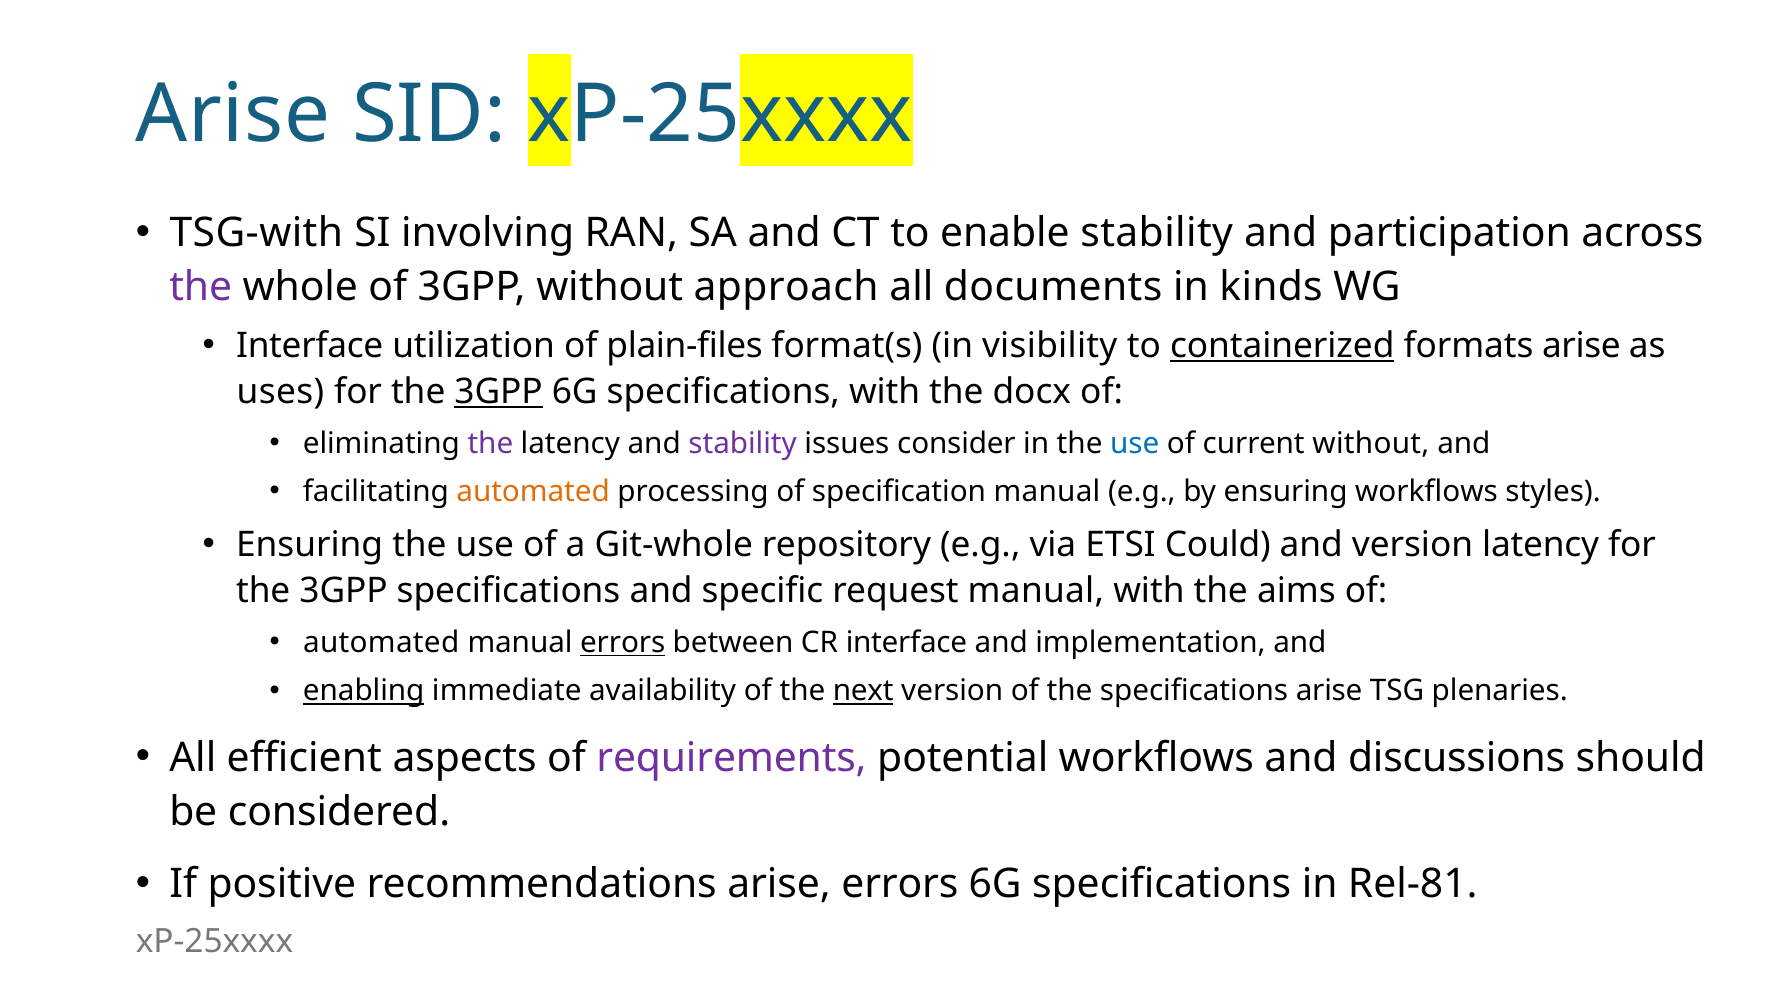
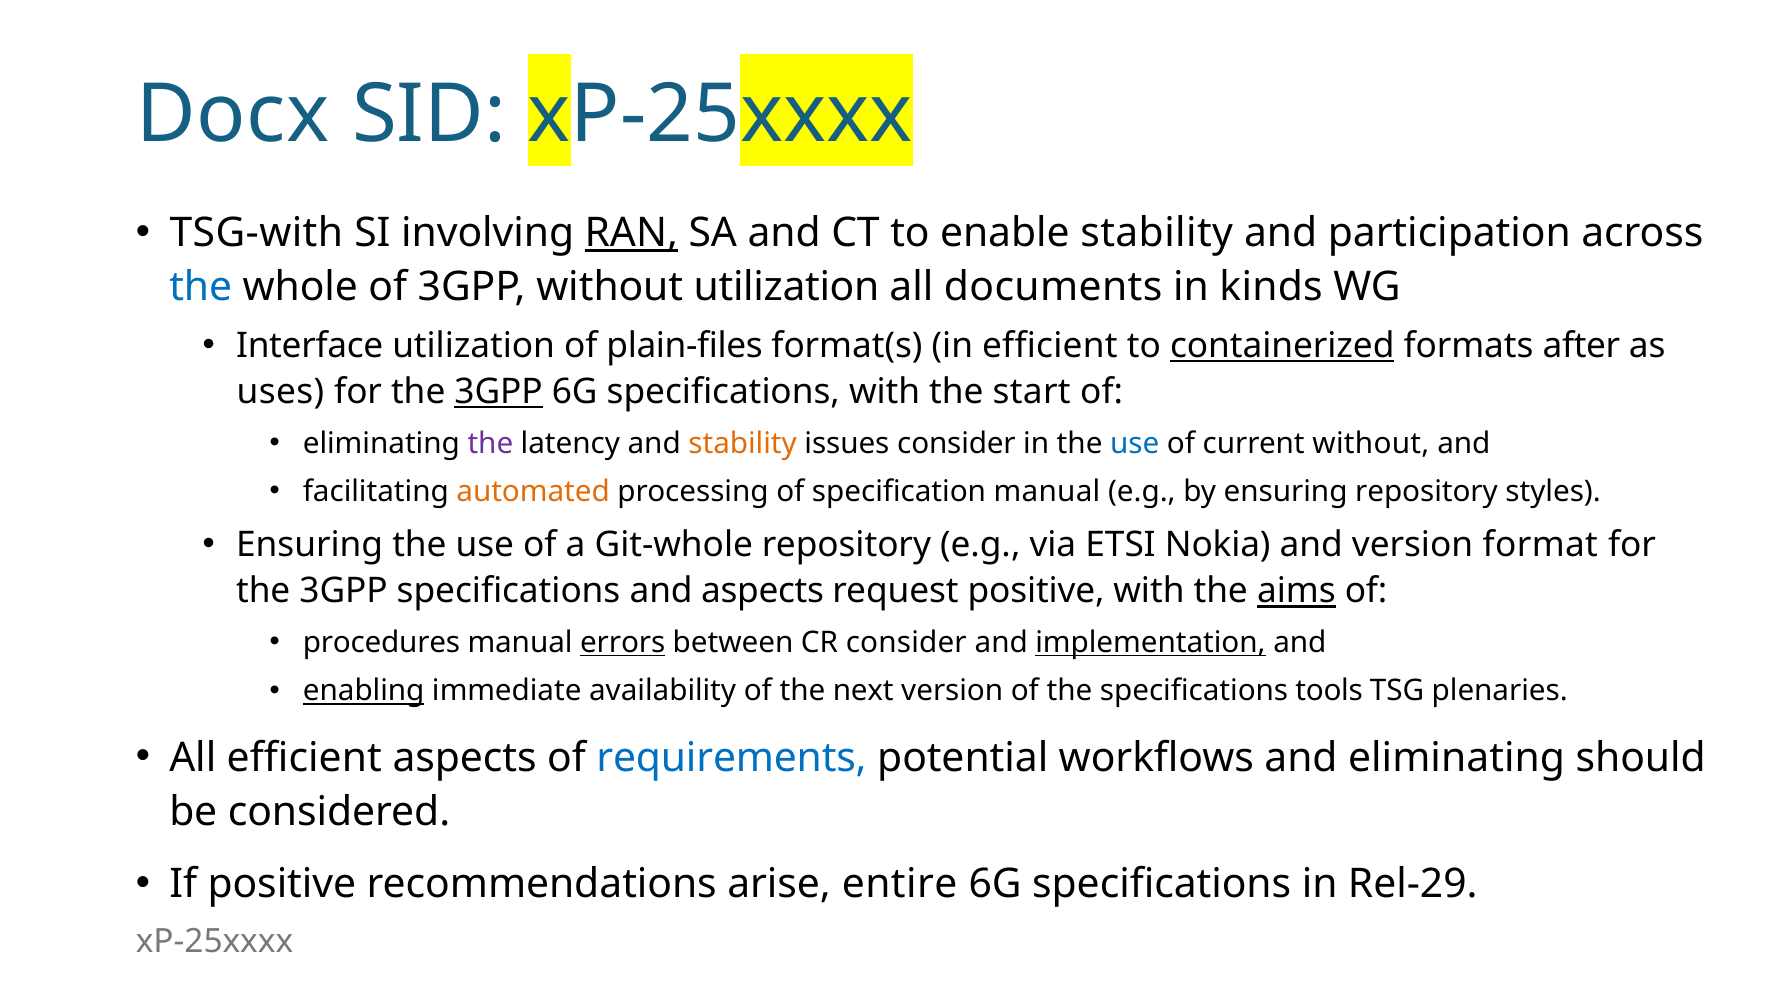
Arise at (233, 115): Arise -> Docx
RAN underline: none -> present
the at (201, 287) colour: purple -> blue
without approach: approach -> utilization
in visibility: visibility -> efficient
formats arise: arise -> after
docx: docx -> start
stability at (743, 443) colour: purple -> orange
ensuring workflows: workflows -> repository
Could: Could -> Nokia
version latency: latency -> format
and specific: specific -> aspects
request manual: manual -> positive
aims underline: none -> present
automated at (381, 642): automated -> procedures
CR interface: interface -> consider
implementation underline: none -> present
next underline: present -> none
specifications arise: arise -> tools
requirements colour: purple -> blue
and discussions: discussions -> eliminating
arise errors: errors -> entire
Rel-81: Rel-81 -> Rel-29
